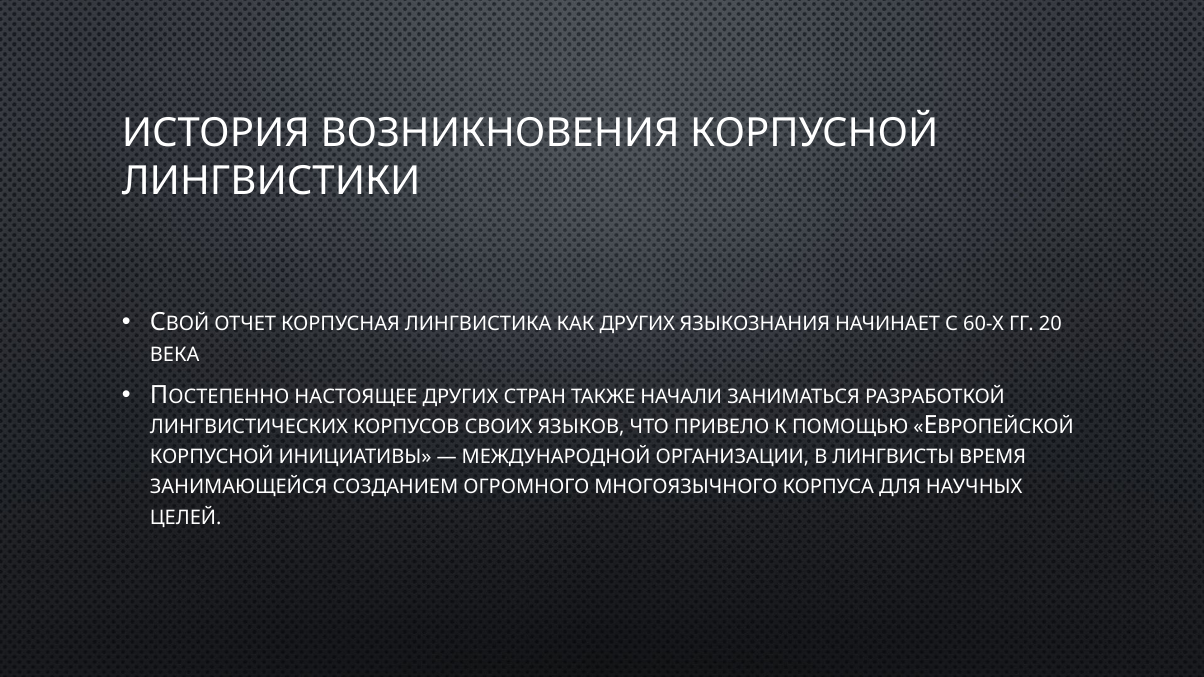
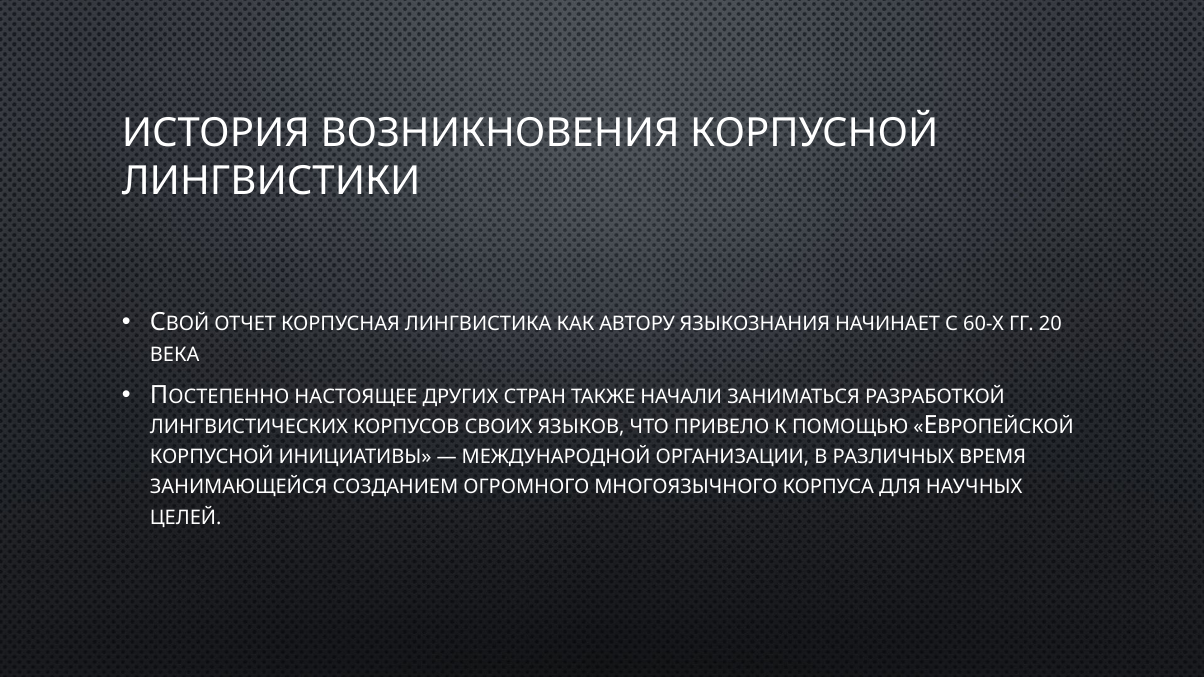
КАК ДРУГИХ: ДРУГИХ -> АВТОРУ
ЛИНГВИСТЫ: ЛИНГВИСТЫ -> РАЗЛИЧНЫХ
